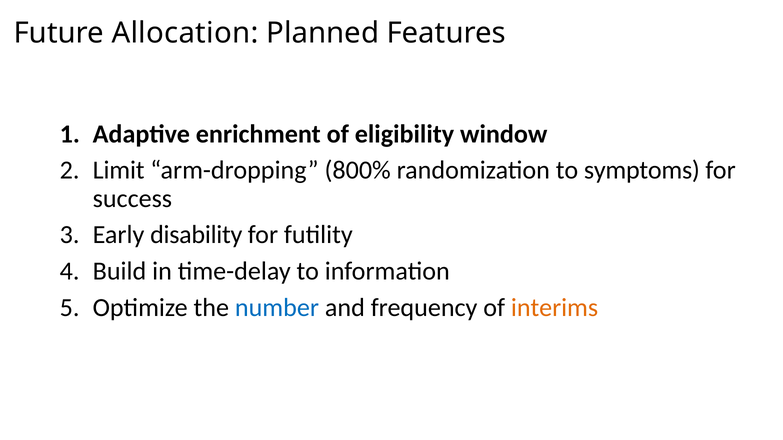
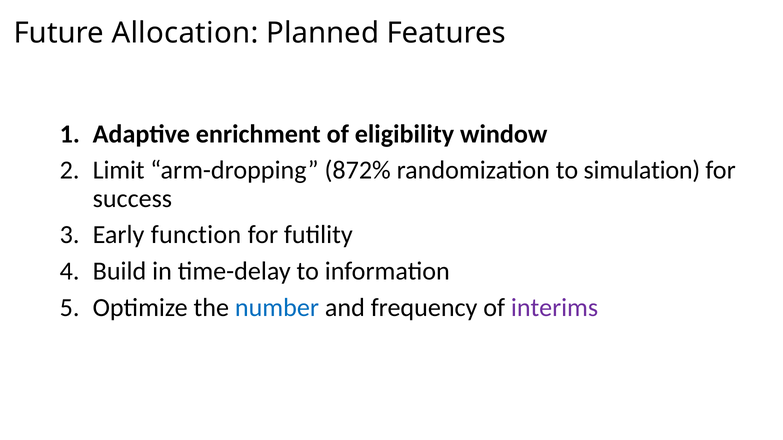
800%: 800% -> 872%
symptoms: symptoms -> simulation
disability: disability -> function
interims colour: orange -> purple
